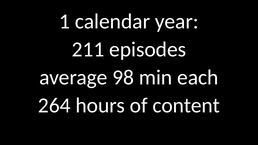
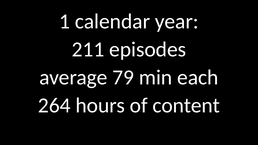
98: 98 -> 79
